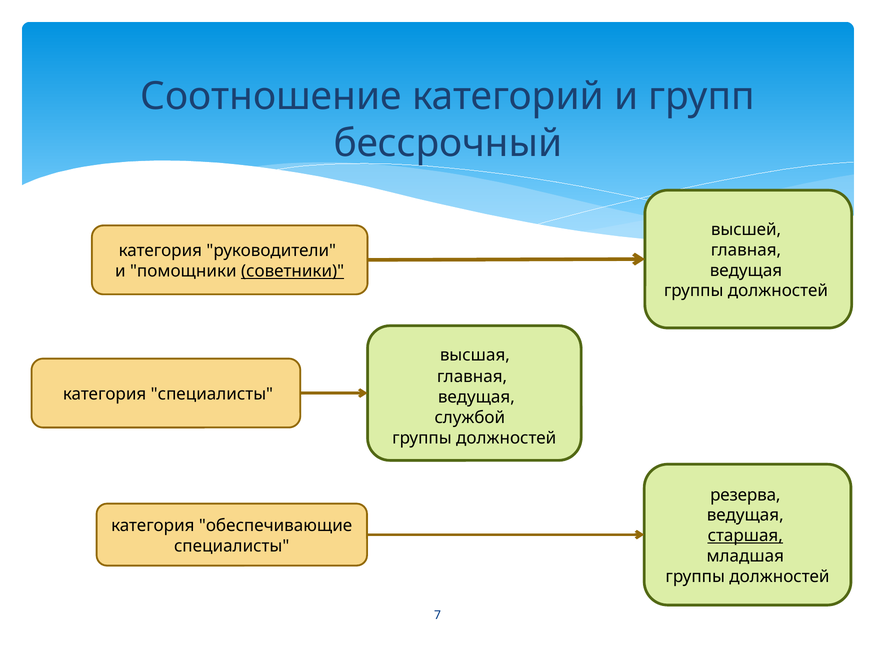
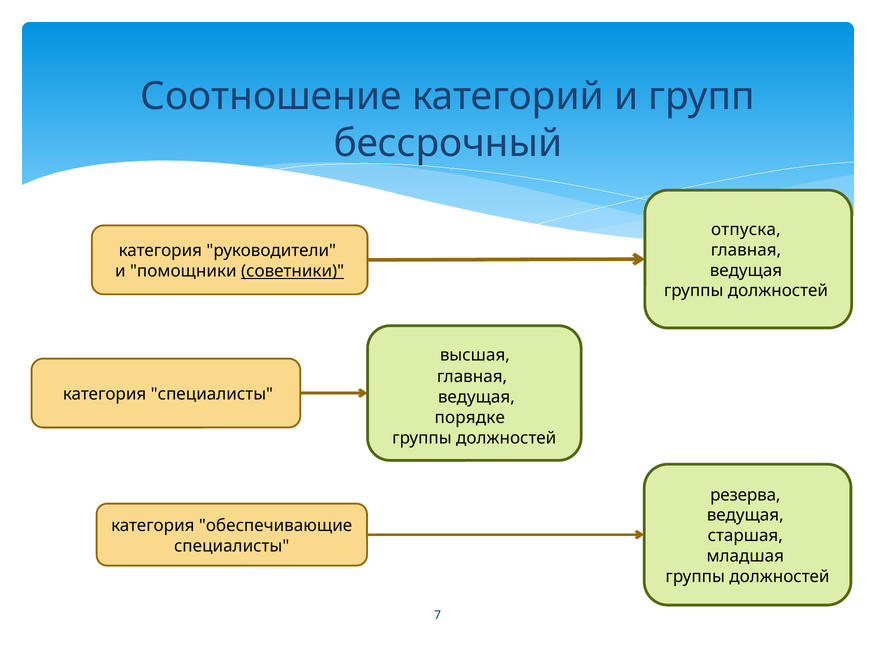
высшей: высшей -> отпуска
службой: службой -> порядке
старшая underline: present -> none
